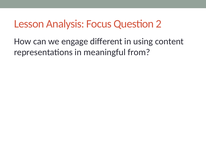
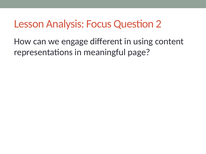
from: from -> page
